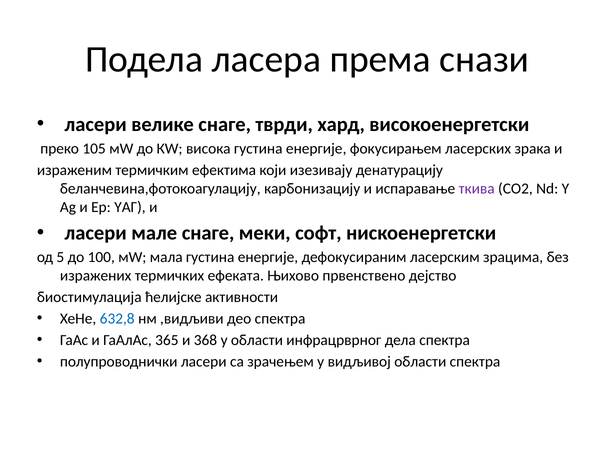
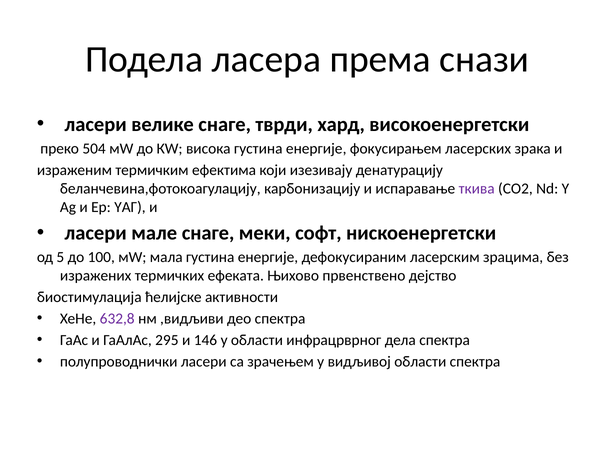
105: 105 -> 504
632,8 colour: blue -> purple
365: 365 -> 295
368: 368 -> 146
